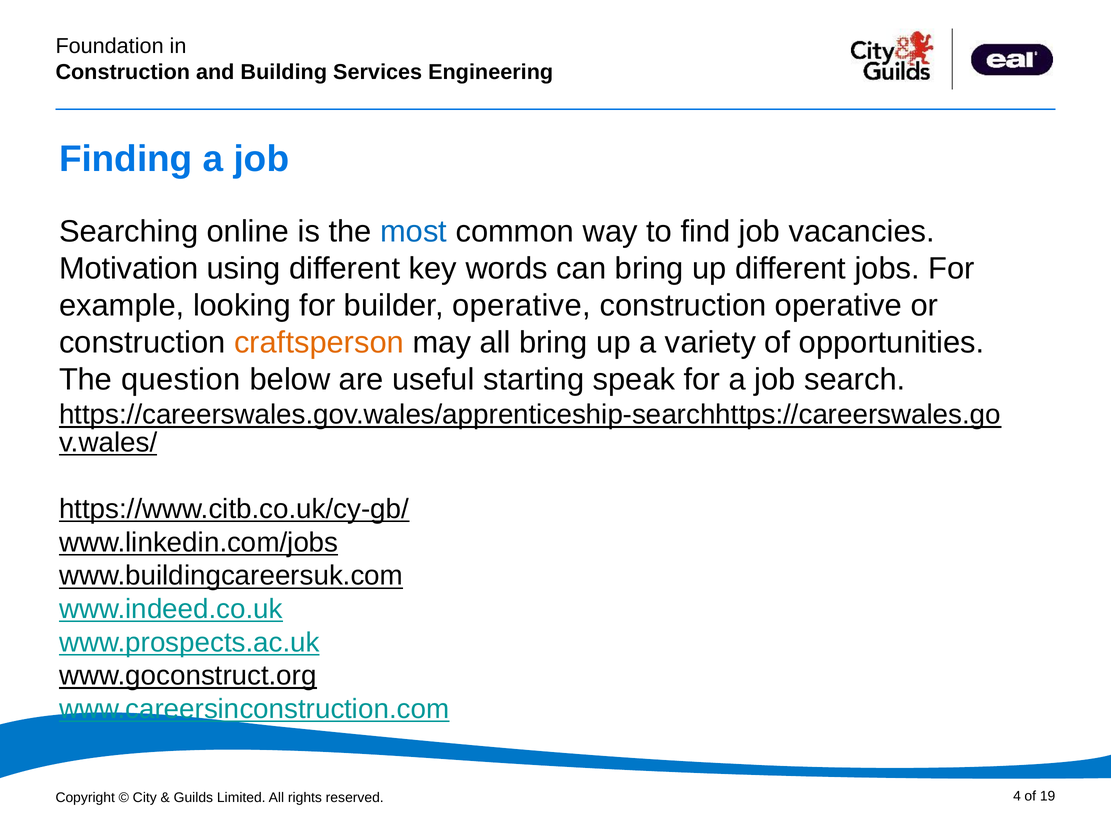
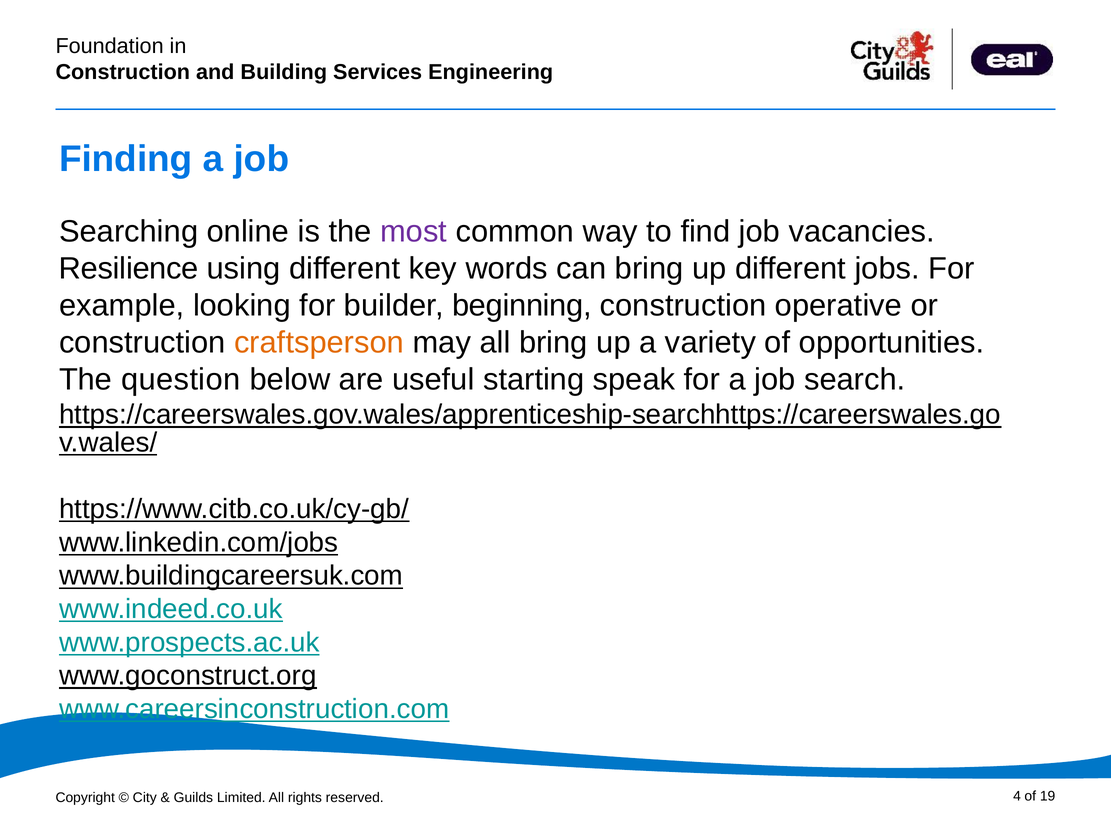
most colour: blue -> purple
Motivation: Motivation -> Resilience
builder operative: operative -> beginning
